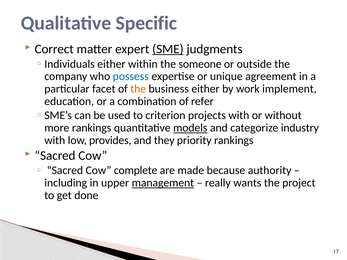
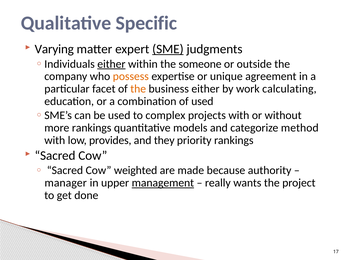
Correct: Correct -> Varying
either at (111, 64) underline: none -> present
possess colour: blue -> orange
implement: implement -> calculating
of refer: refer -> used
criterion: criterion -> complex
models underline: present -> none
industry: industry -> method
complete: complete -> weighted
including: including -> manager
